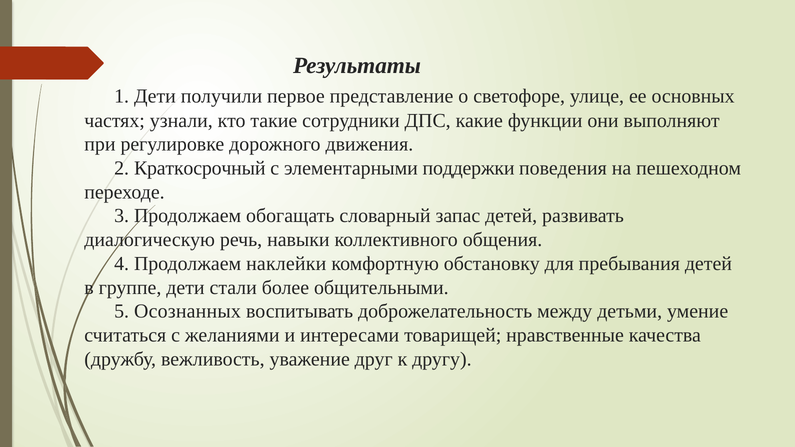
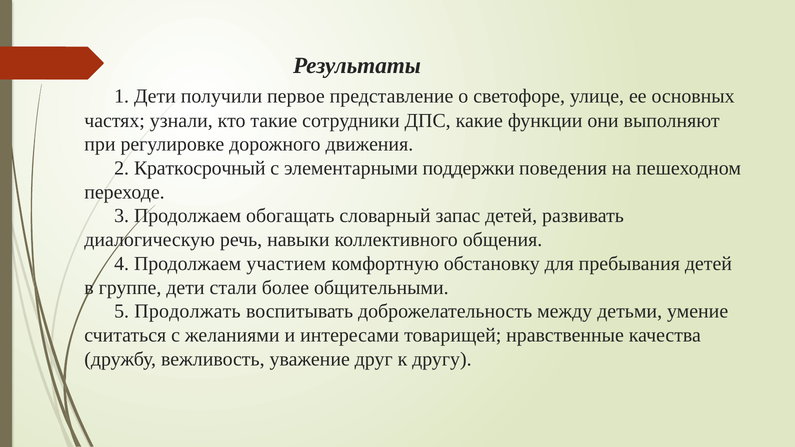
наклейки: наклейки -> участием
Осознанных: Осознанных -> Продолжать
